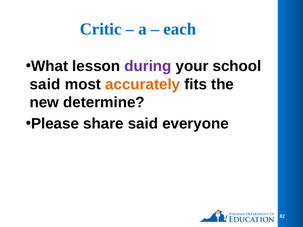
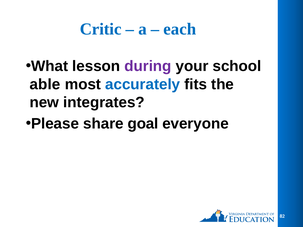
said at (45, 84): said -> able
accurately colour: orange -> blue
determine: determine -> integrates
share said: said -> goal
